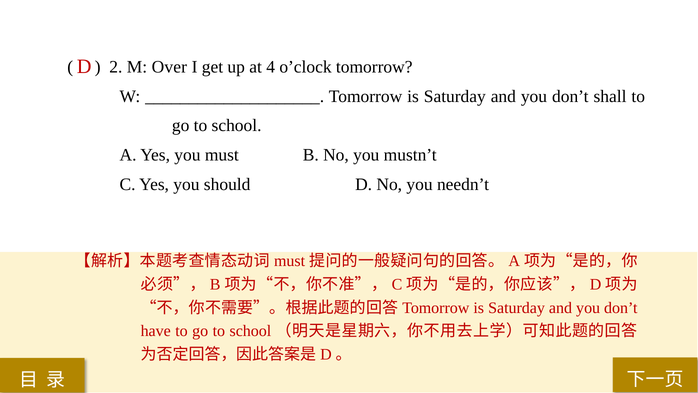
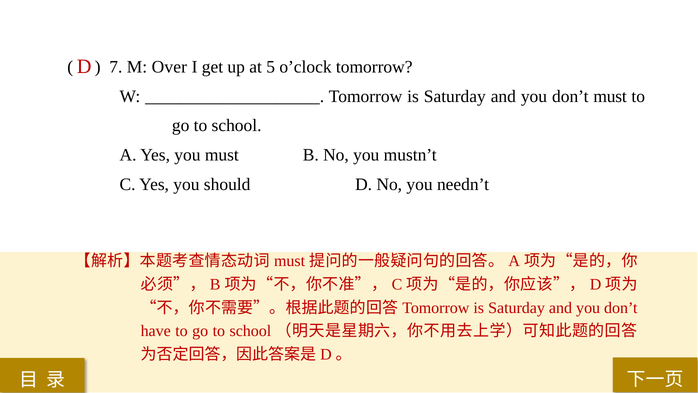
2: 2 -> 7
4: 4 -> 5
don’t shall: shall -> must
